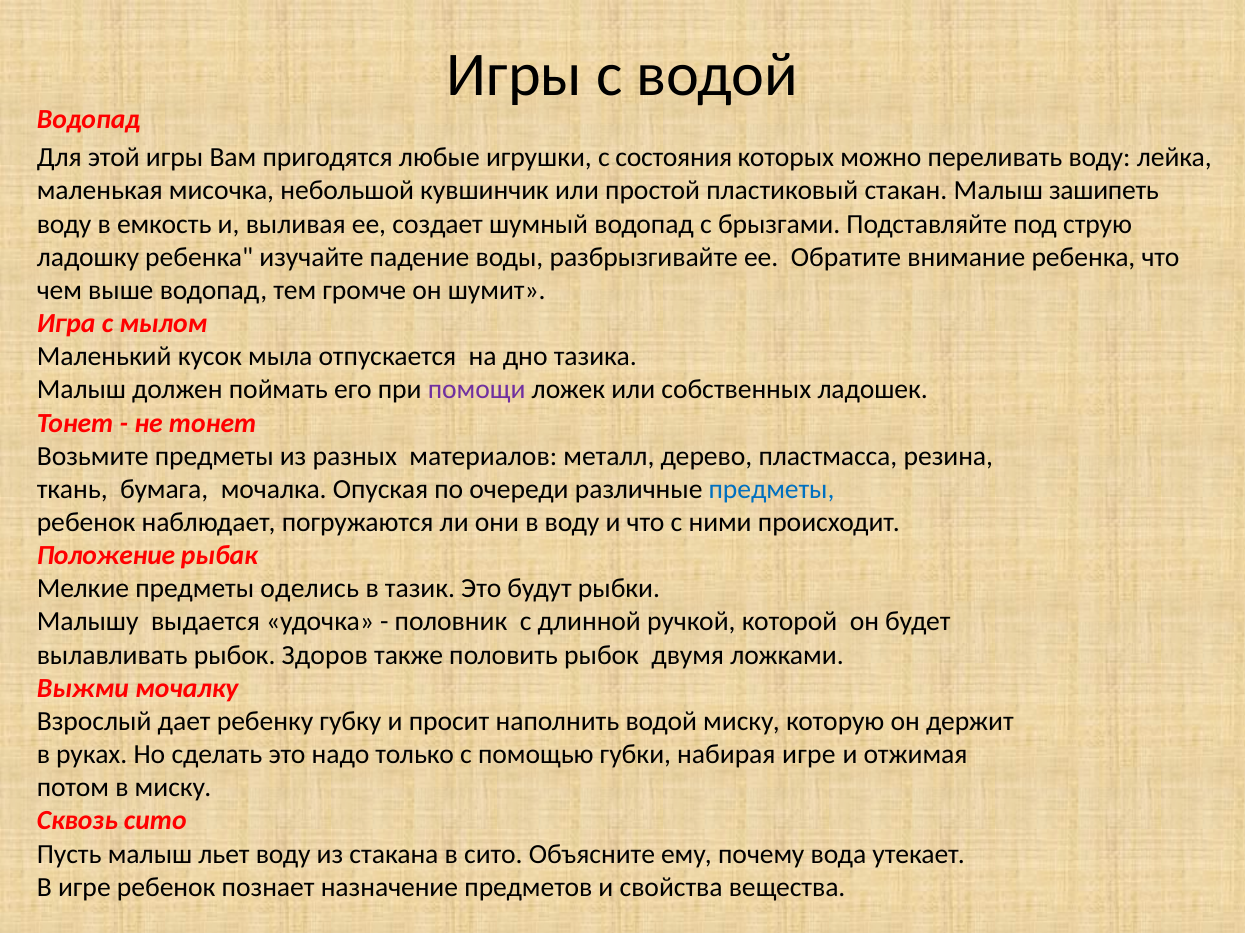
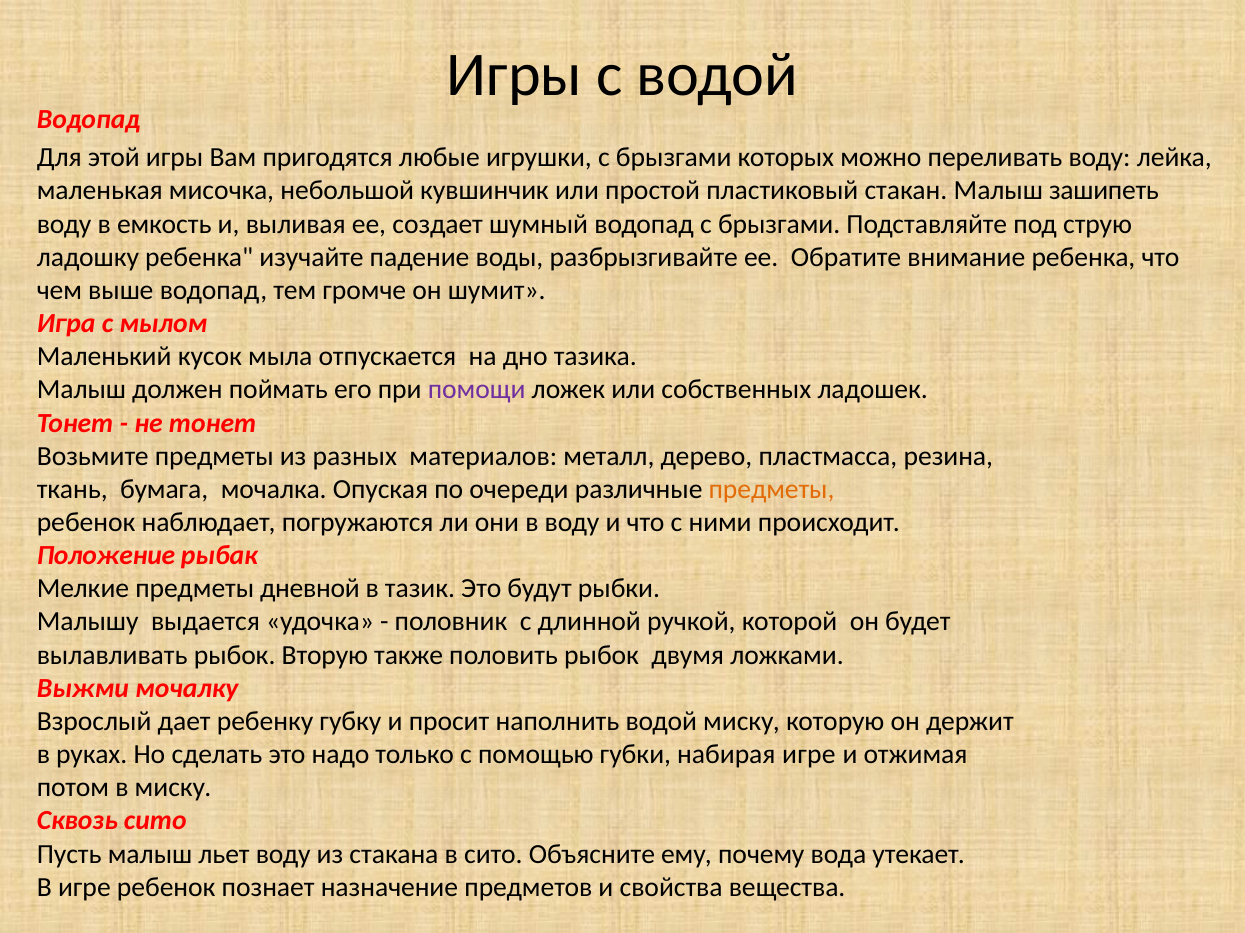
игрушки с состояния: состояния -> брызгами
предметы at (772, 490) colour: blue -> orange
оделись: оделись -> дневной
Здоров: Здоров -> Вторую
